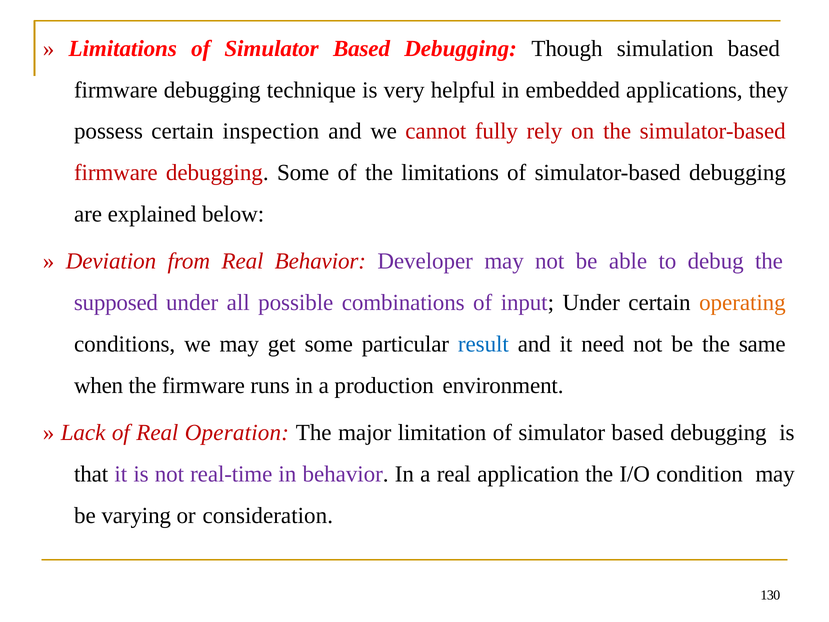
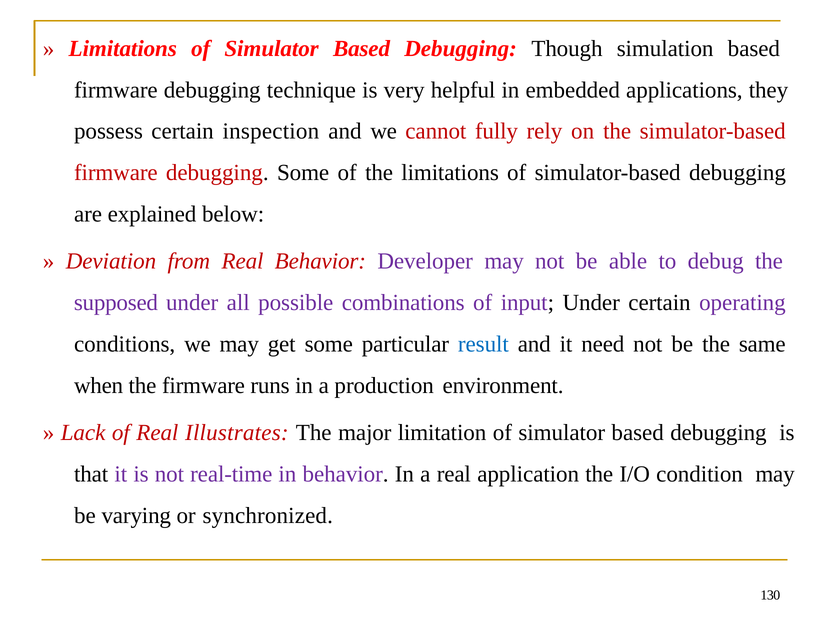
operating colour: orange -> purple
Operation: Operation -> Illustrates
consideration: consideration -> synchronized
